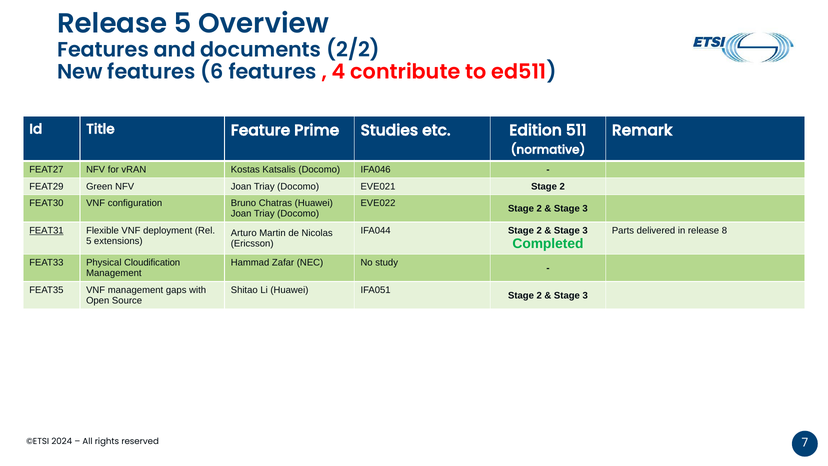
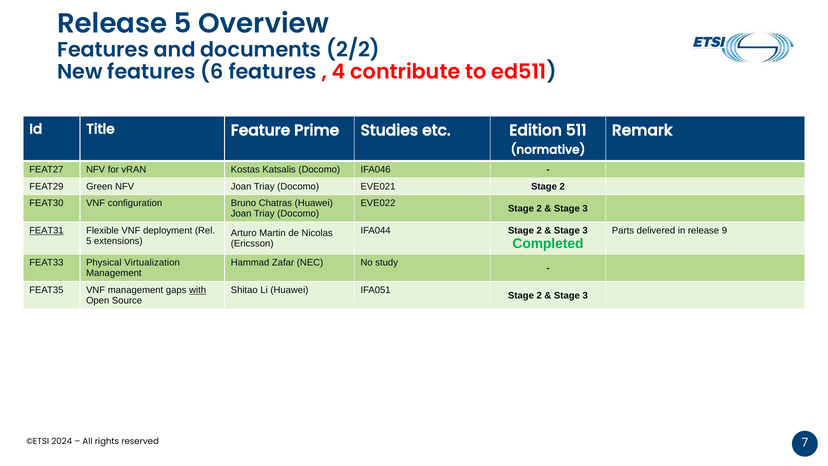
8: 8 -> 9
Cloudification: Cloudification -> Virtualization
with underline: none -> present
